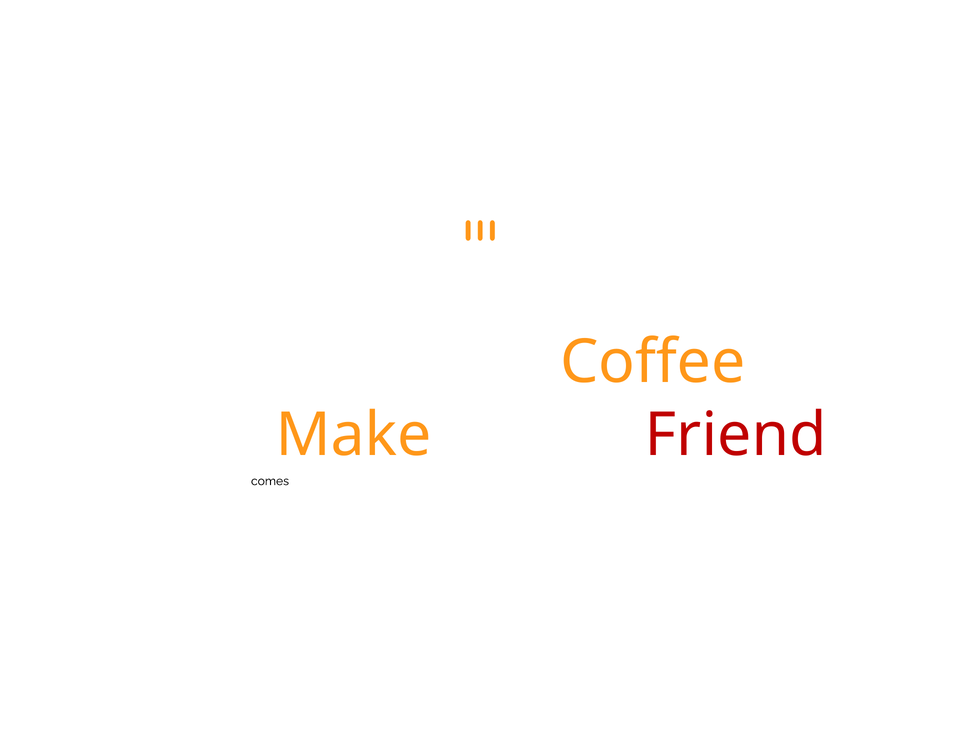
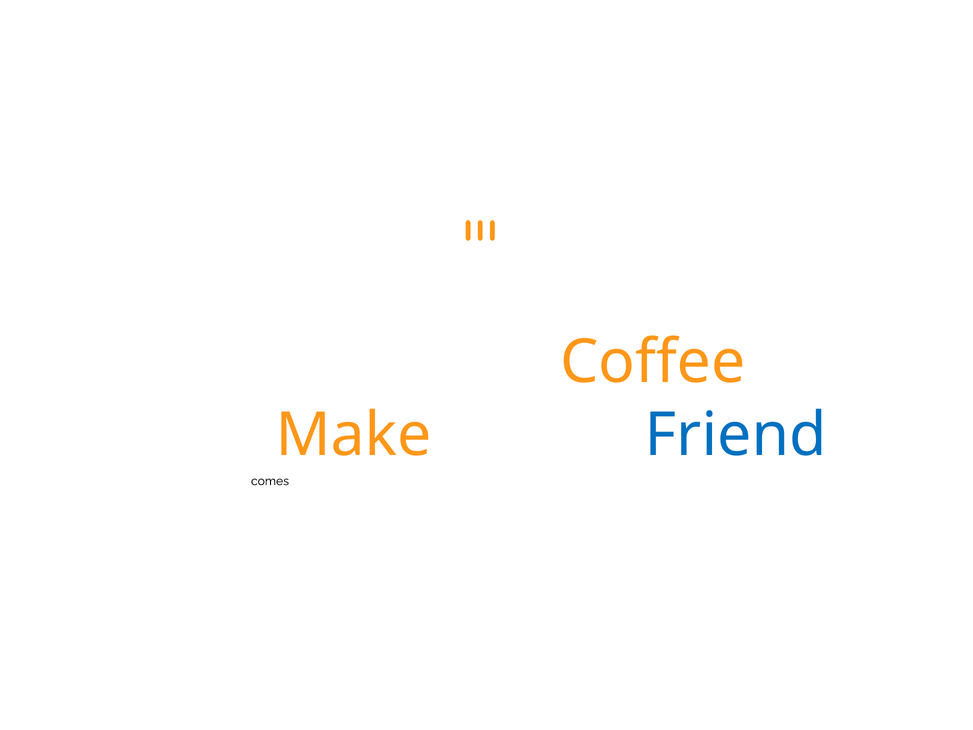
Friend colour: red -> blue
